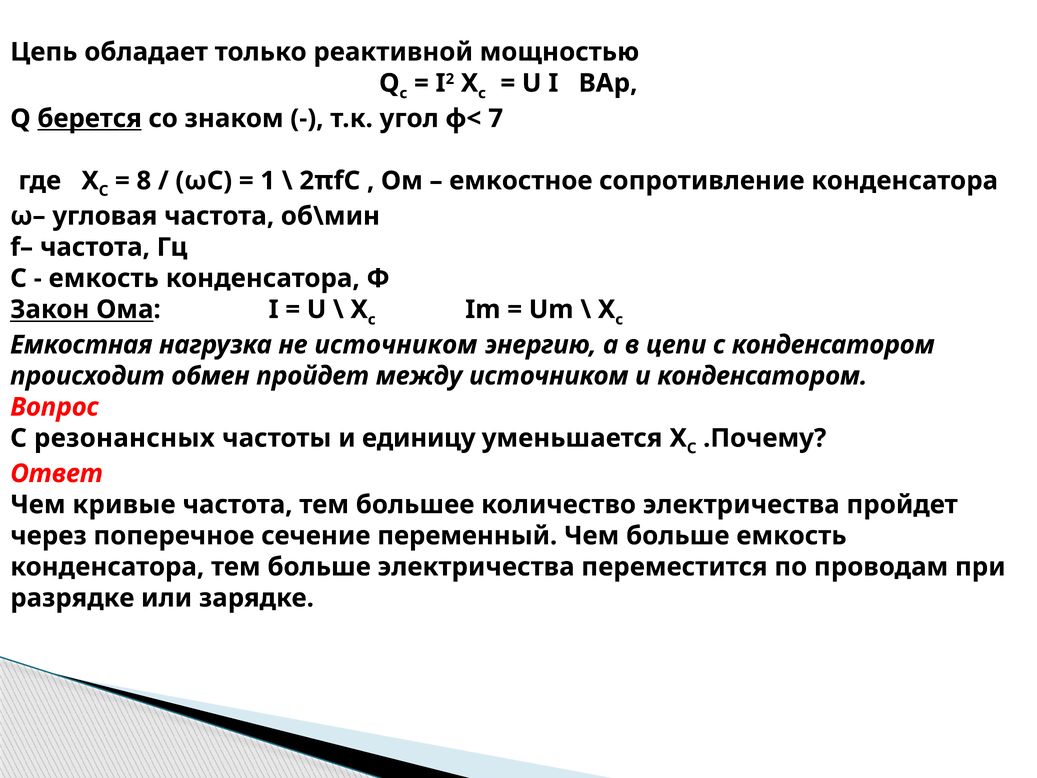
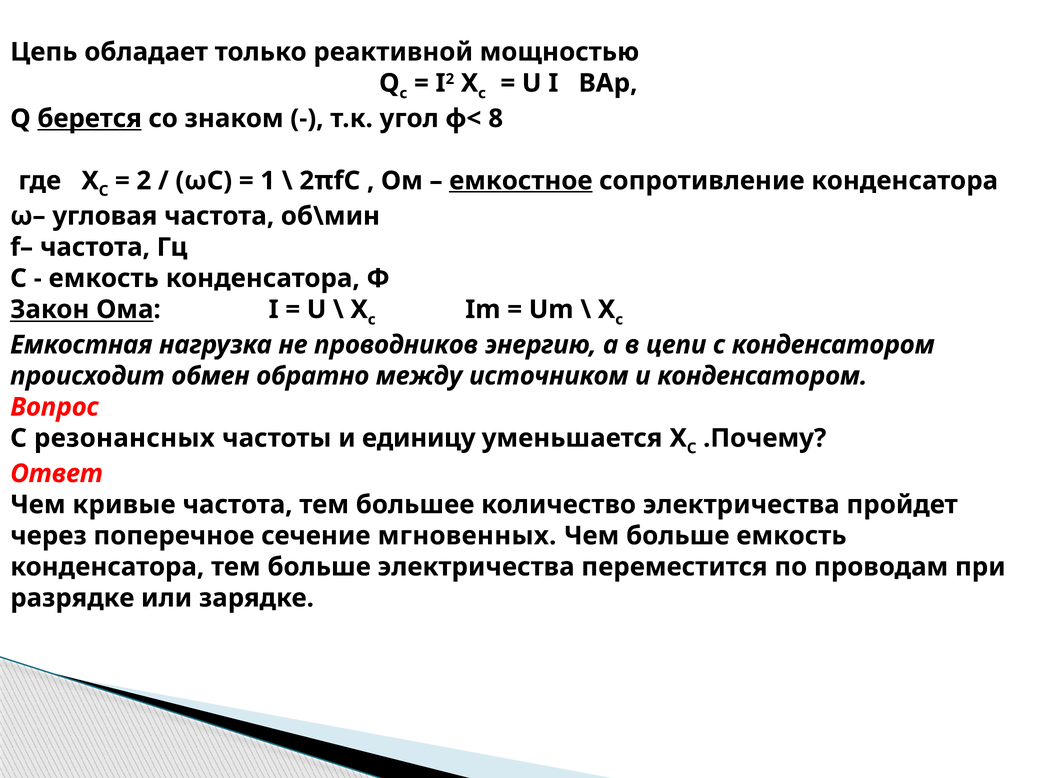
7: 7 -> 8
8: 8 -> 2
емкостное underline: none -> present
не источником: источником -> проводников
обмен пройдет: пройдет -> обратно
переменный: переменный -> мгновенных
